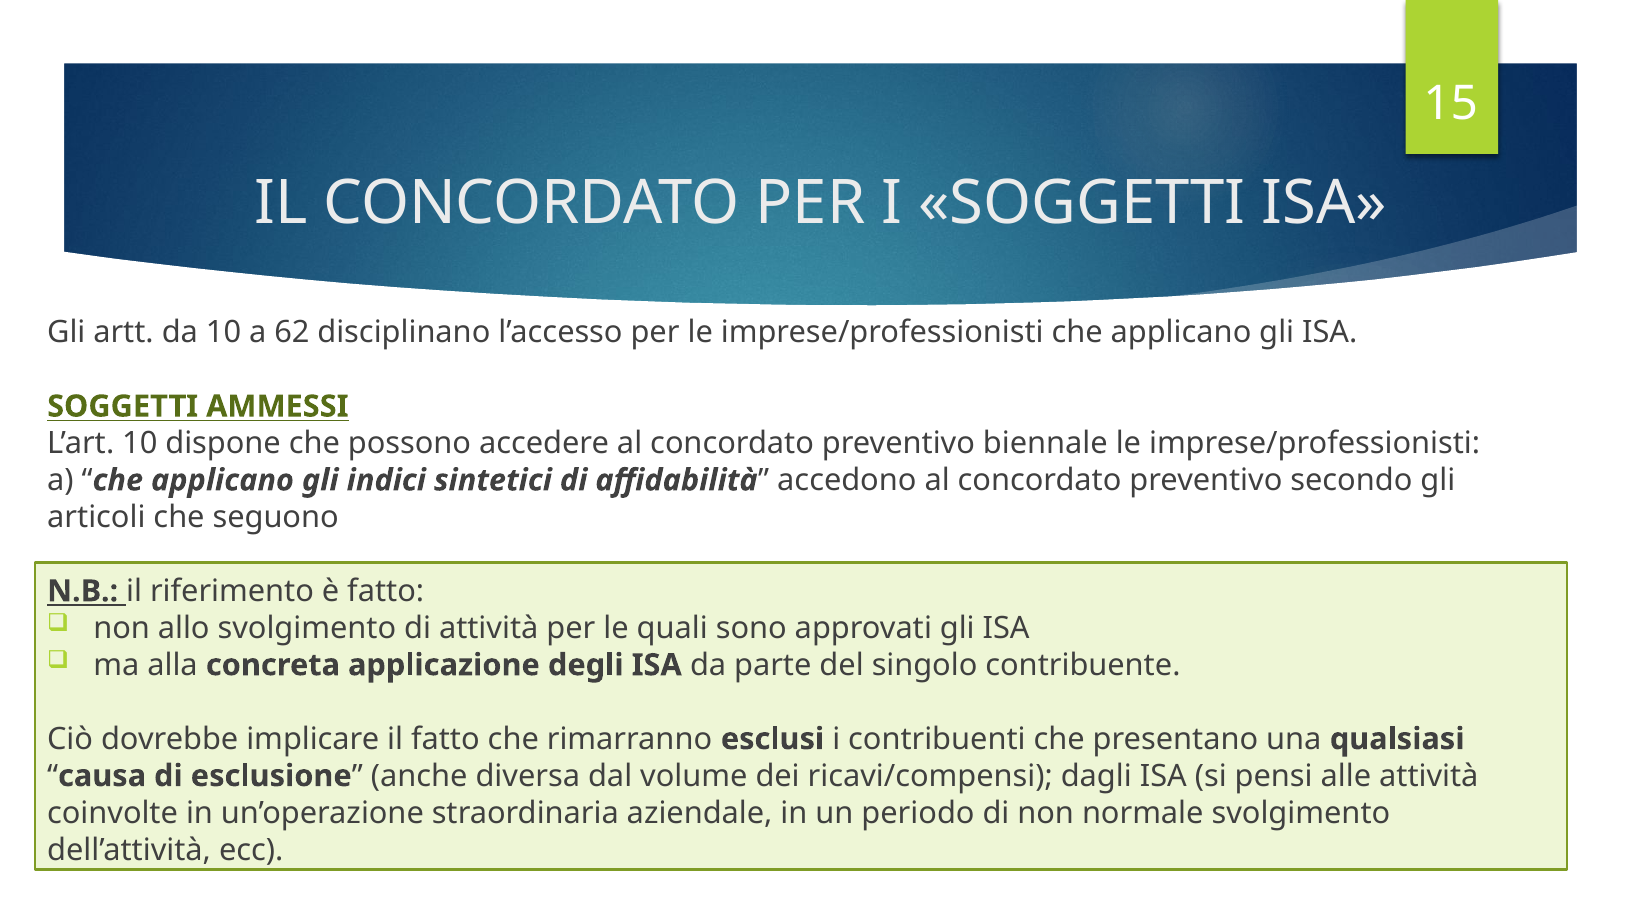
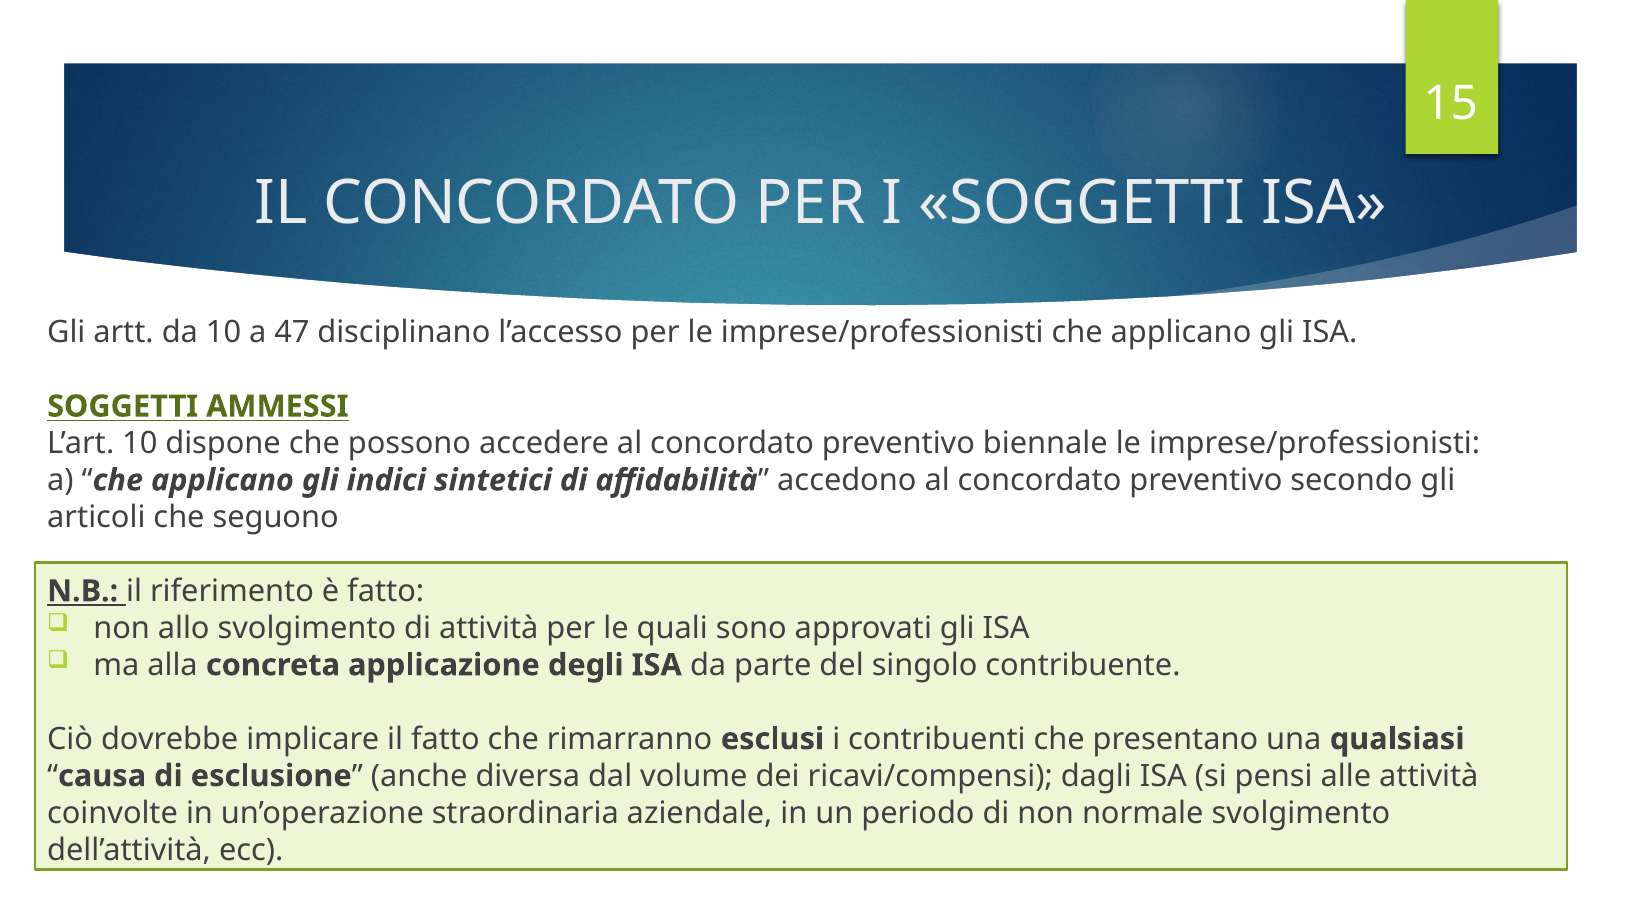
62: 62 -> 47
